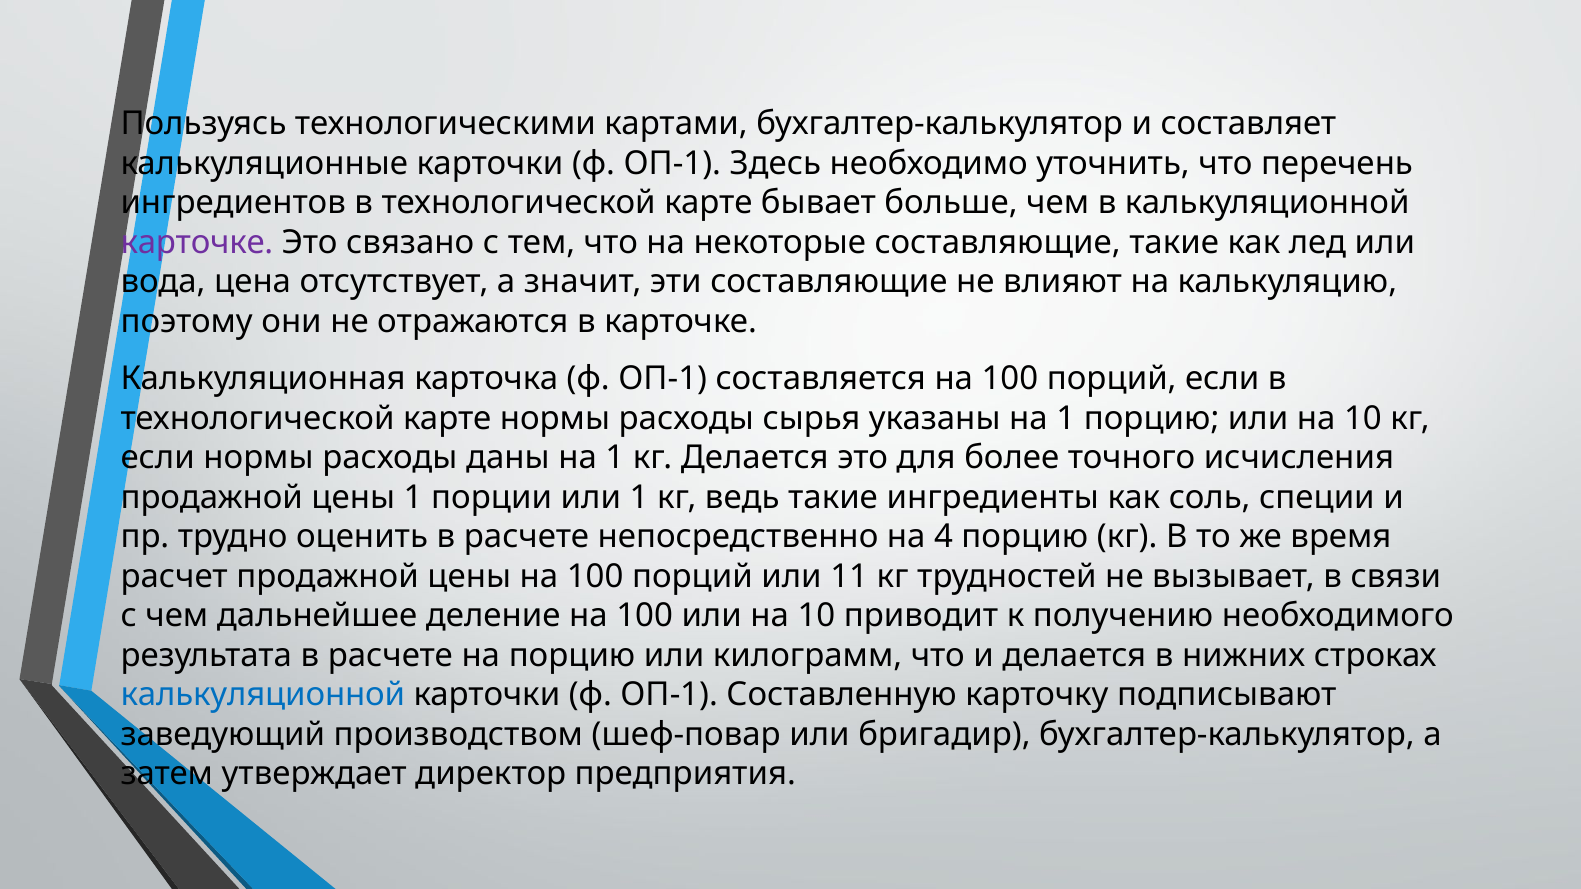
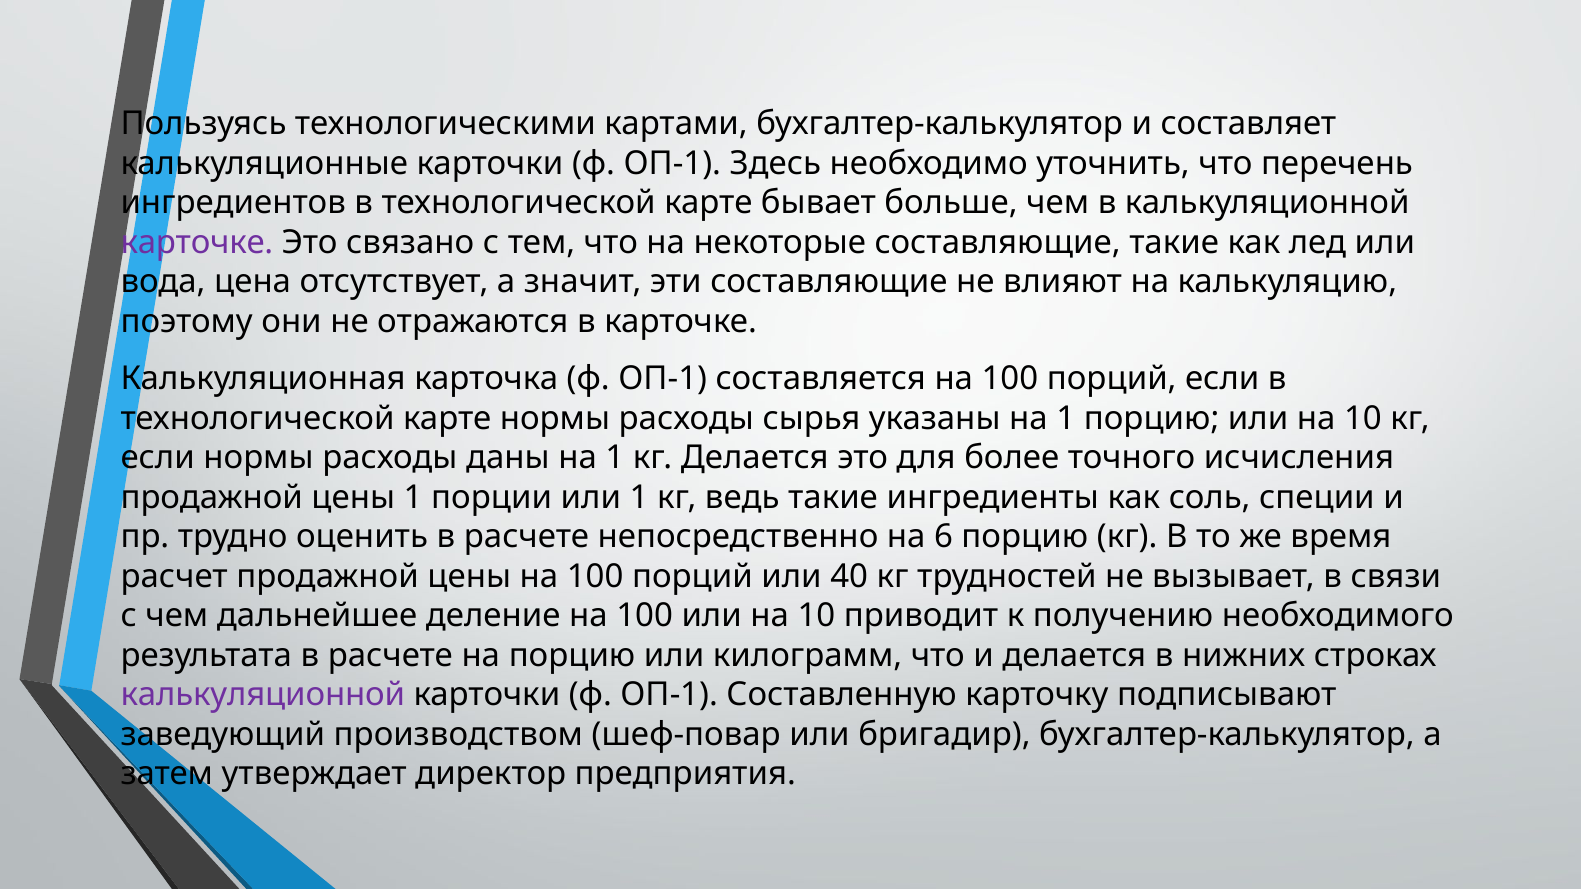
4: 4 -> 6
11: 11 -> 40
калькуляционной at (263, 695) colour: blue -> purple
